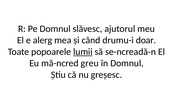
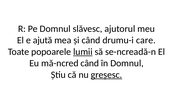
alerg: alerg -> ajută
doar: doar -> care
mă-ncred greu: greu -> când
greșesc underline: none -> present
